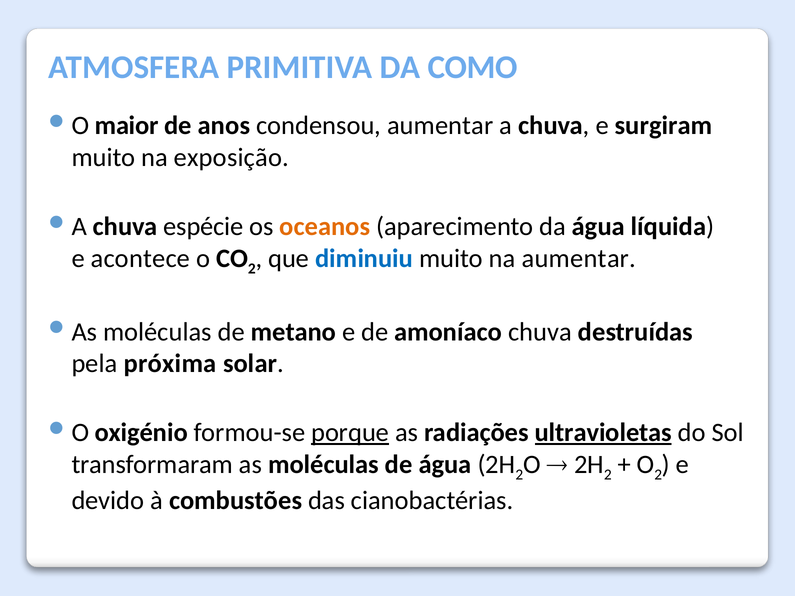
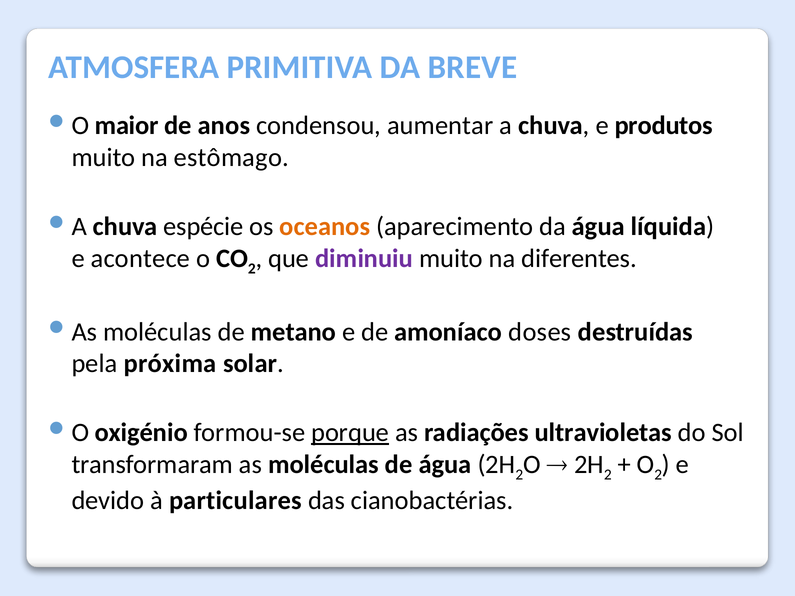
COMO: COMO -> BREVE
surgiram: surgiram -> produtos
exposição: exposição -> estômago
diminuiu colour: blue -> purple
na aumentar: aumentar -> diferentes
amoníaco chuva: chuva -> doses
ultravioletas underline: present -> none
combustões: combustões -> particulares
